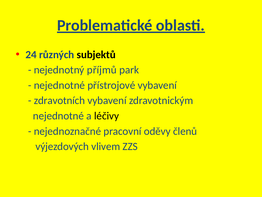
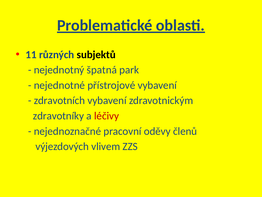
24: 24 -> 11
příjmů: příjmů -> špatná
nejednotné at (58, 116): nejednotné -> zdravotníky
léčivy colour: black -> red
